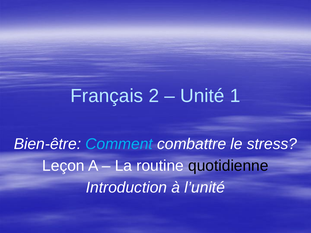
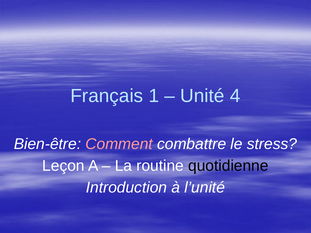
2: 2 -> 1
1: 1 -> 4
Comment colour: light blue -> pink
